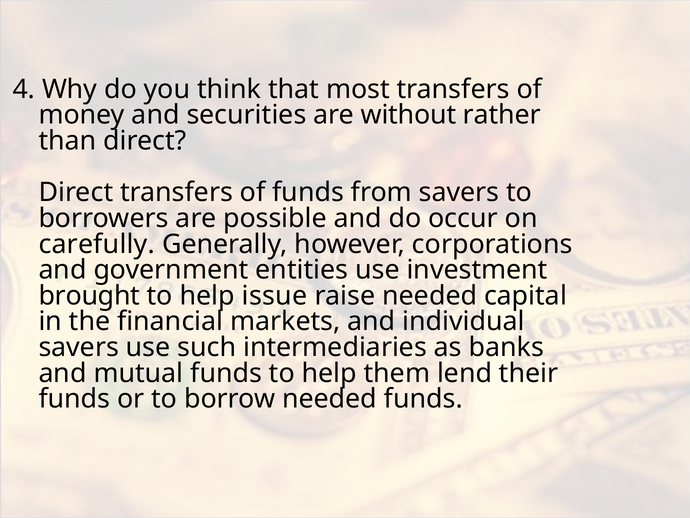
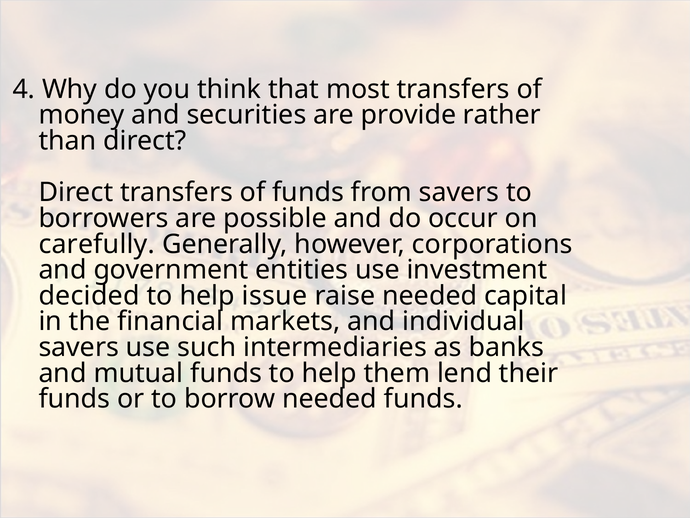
without: without -> provide
brought: brought -> decided
